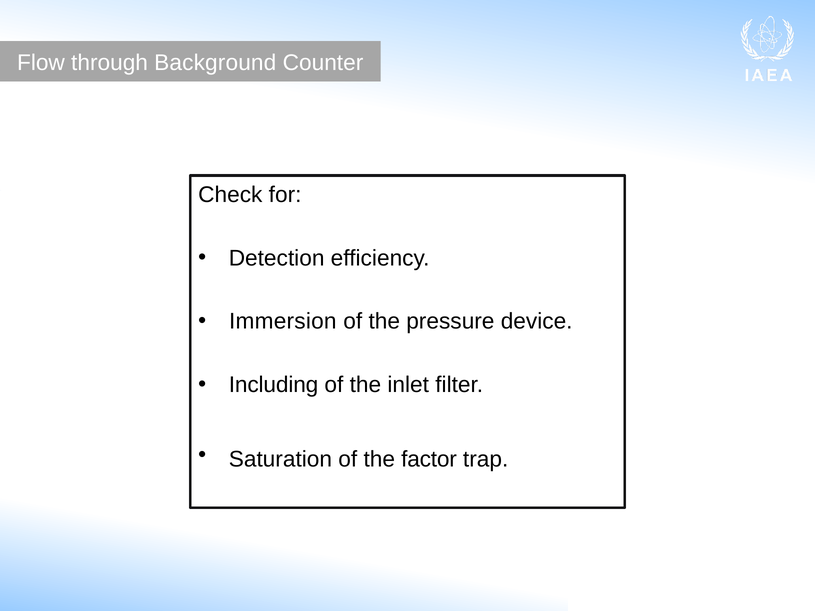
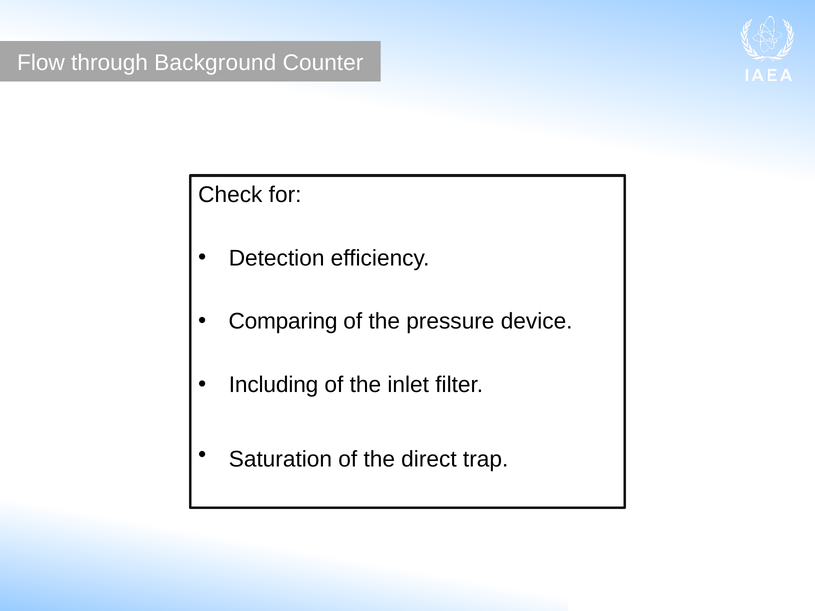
Immersion: Immersion -> Comparing
factor: factor -> direct
